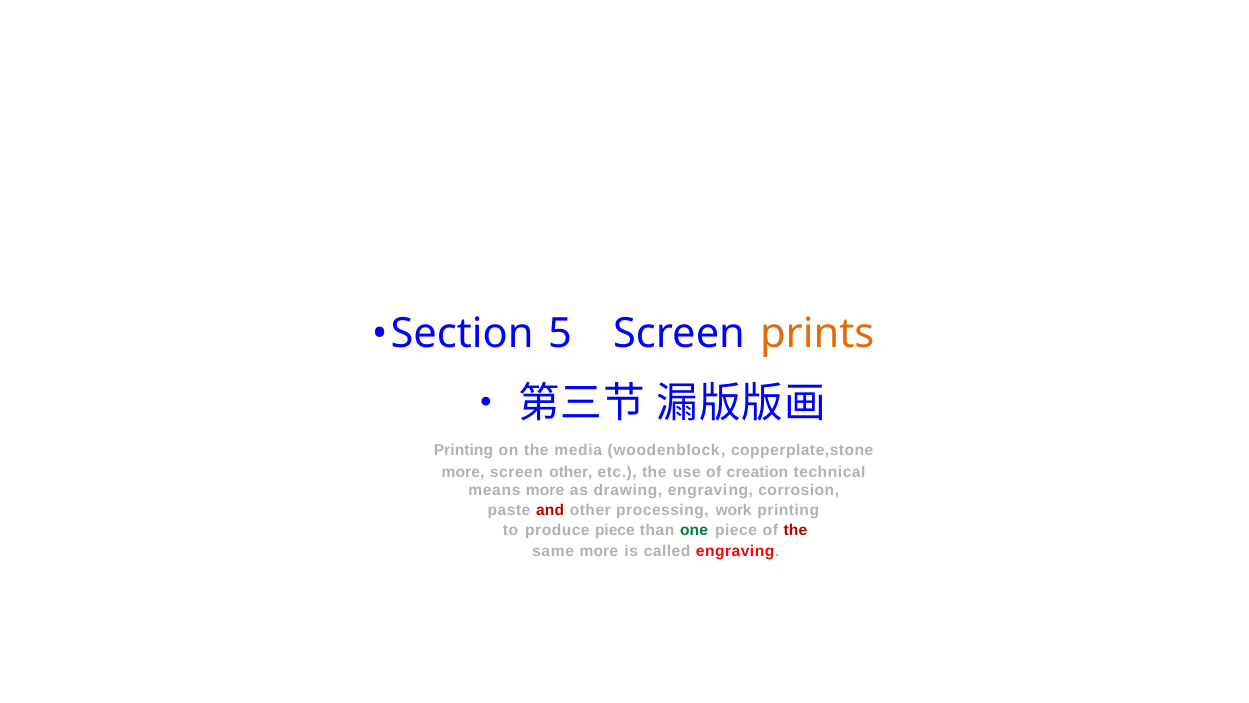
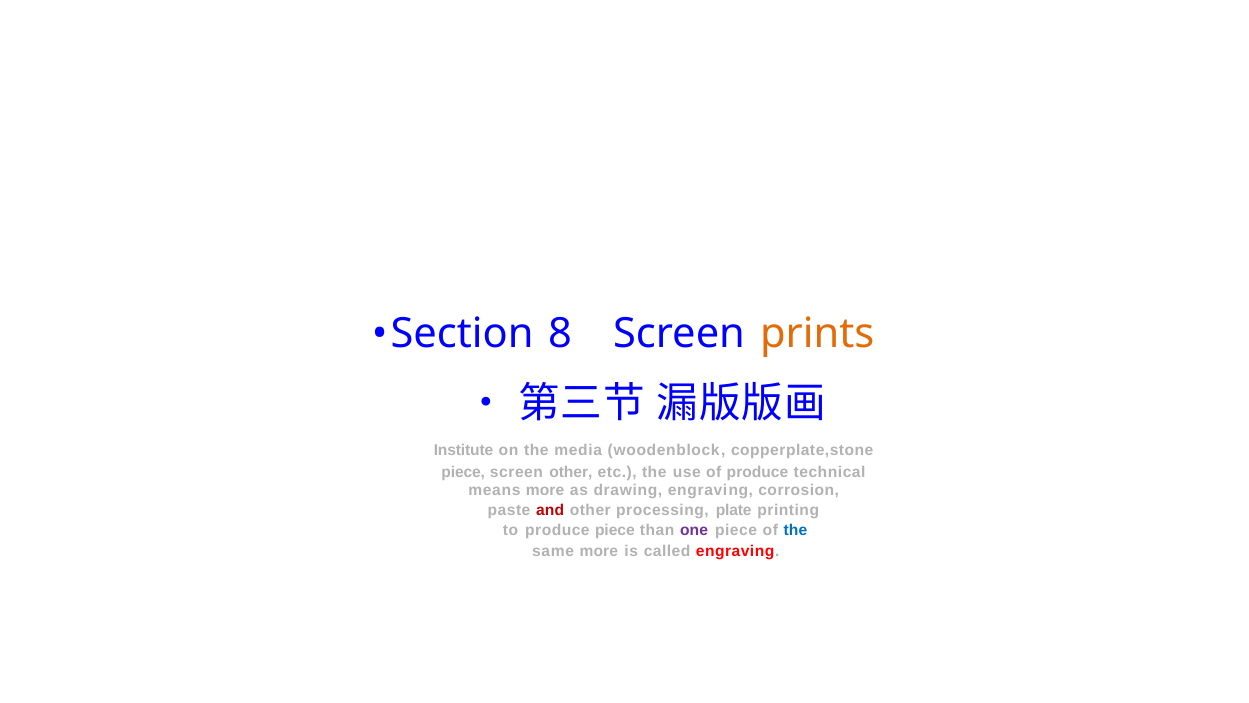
5: 5 -> 8
Printing at (463, 450): Printing -> Institute
more at (463, 472): more -> piece
of creation: creation -> produce
work: work -> plate
one colour: green -> purple
the at (795, 530) colour: red -> blue
